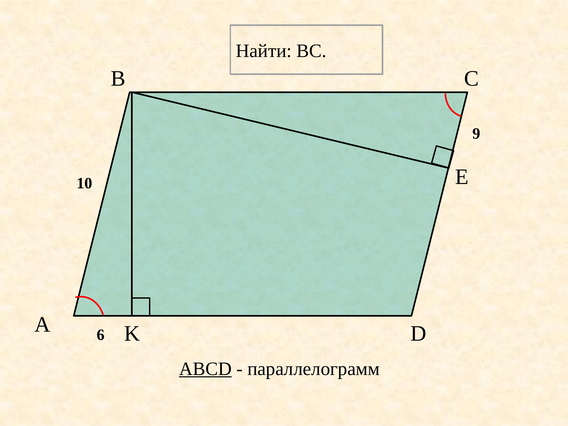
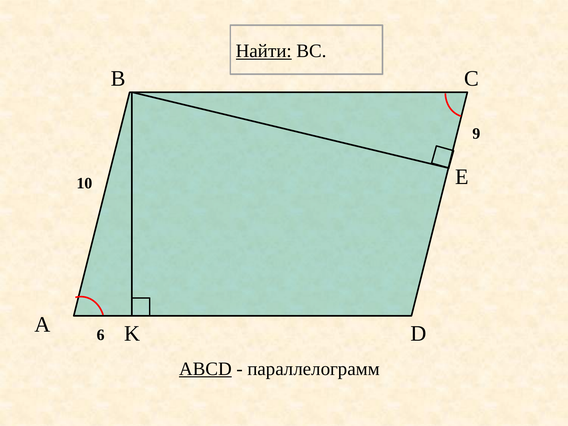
Найти underline: none -> present
